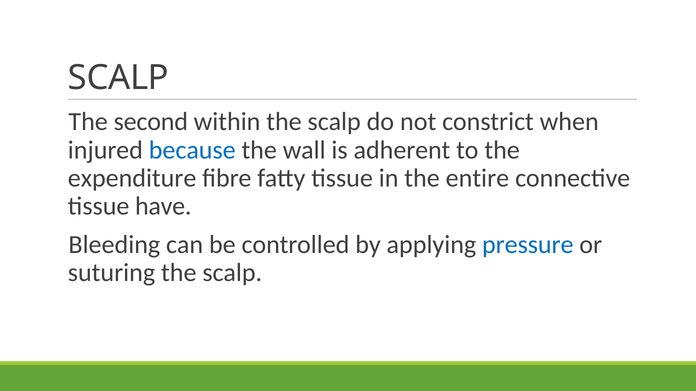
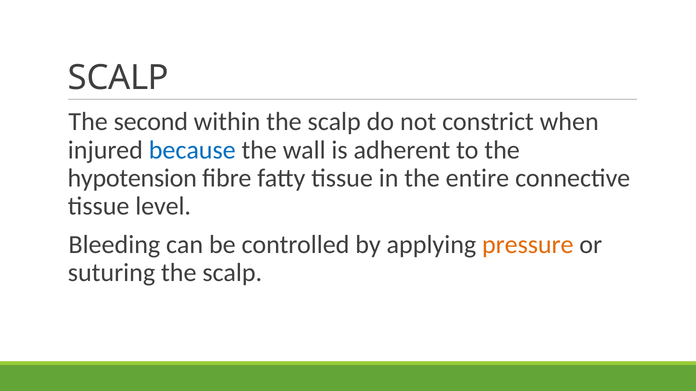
expenditure: expenditure -> hypotension
have: have -> level
pressure colour: blue -> orange
